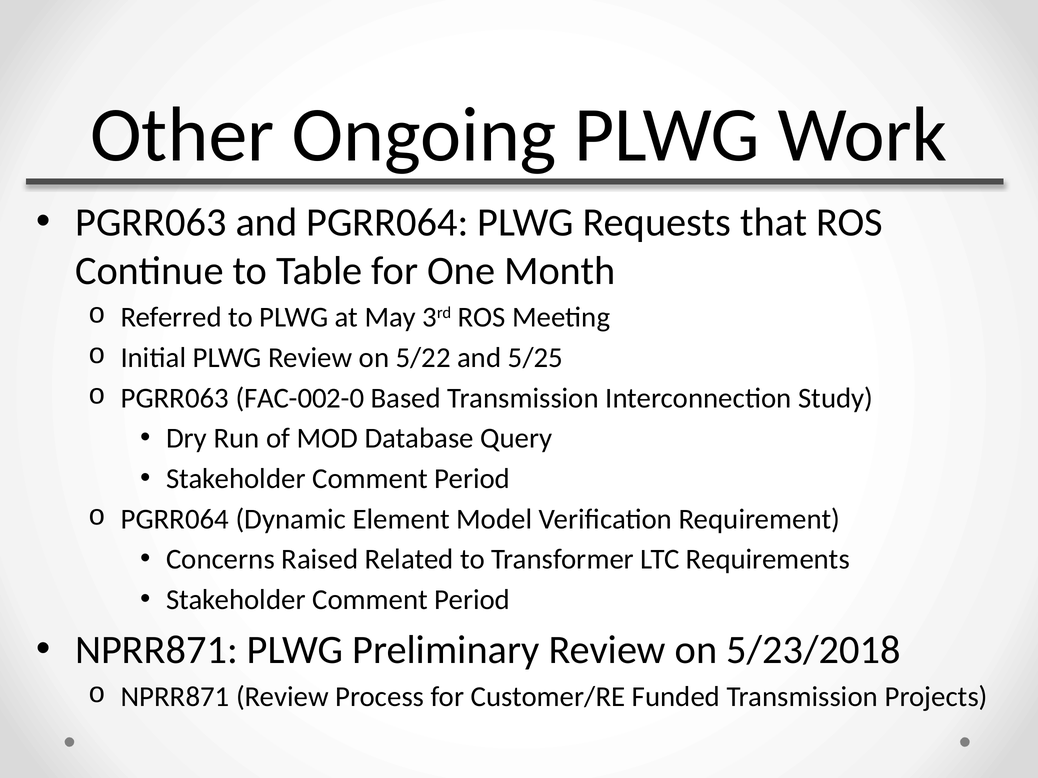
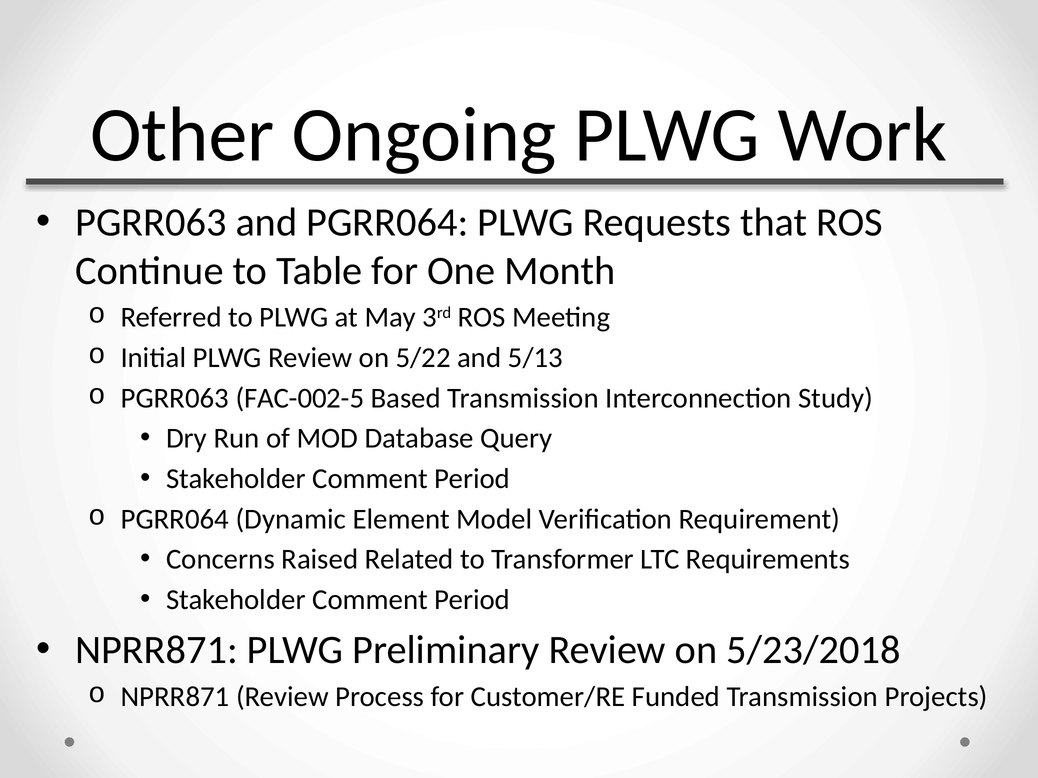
5/25: 5/25 -> 5/13
FAC-002-0: FAC-002-0 -> FAC-002-5
